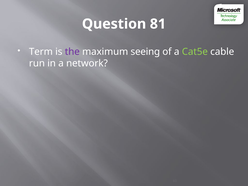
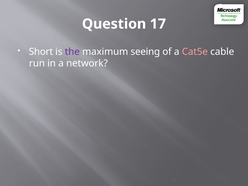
81: 81 -> 17
Term: Term -> Short
Cat5e colour: light green -> pink
